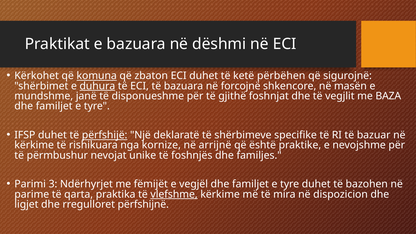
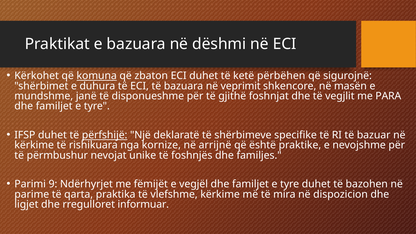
duhura underline: present -> none
forcojnë: forcojnë -> veprimit
BAZA: BAZA -> PARA
3: 3 -> 9
vlefshme underline: present -> none
përfshijnë: përfshijnë -> informuar
